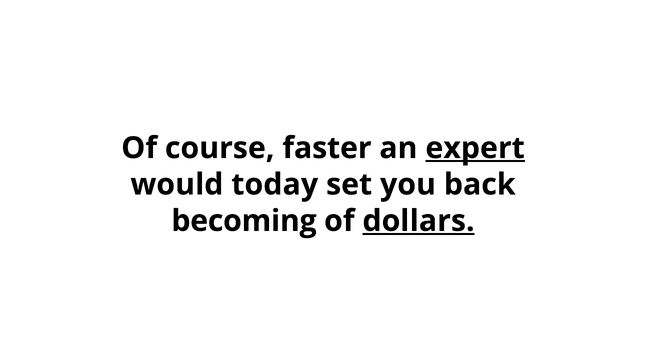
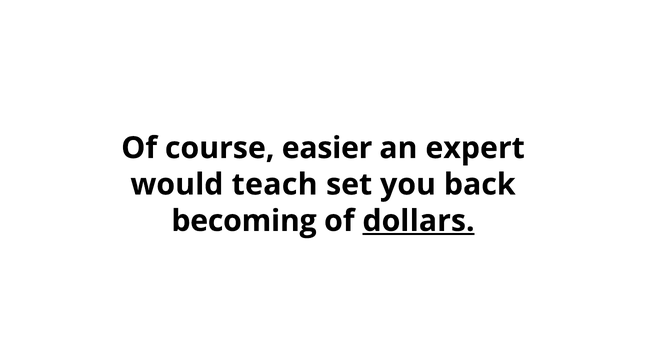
faster: faster -> easier
expert underline: present -> none
today: today -> teach
